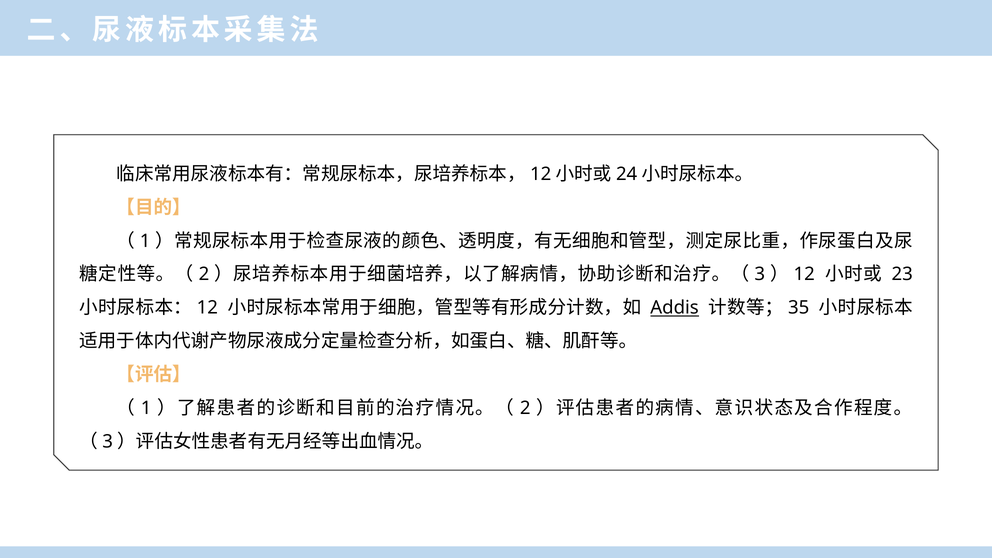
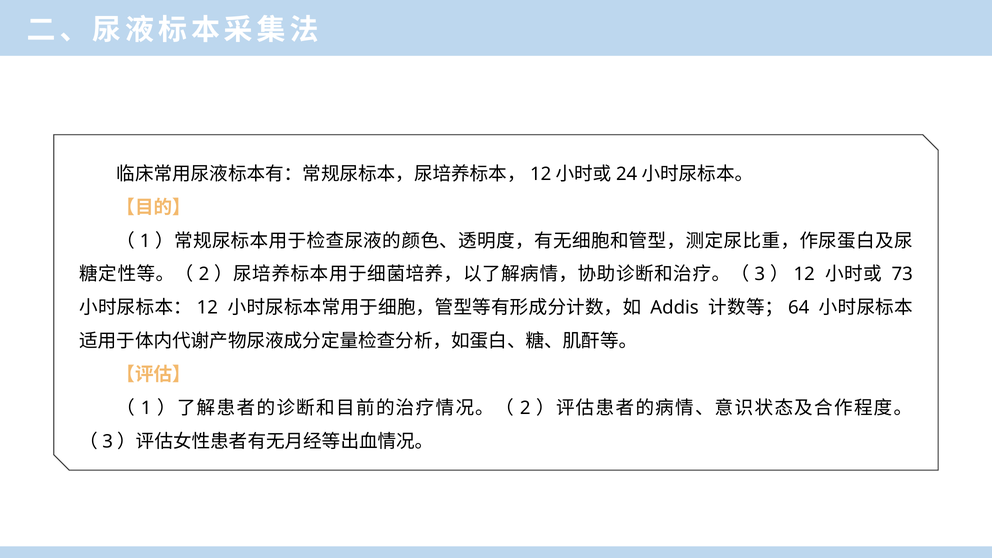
23: 23 -> 73
Addis underline: present -> none
35: 35 -> 64
